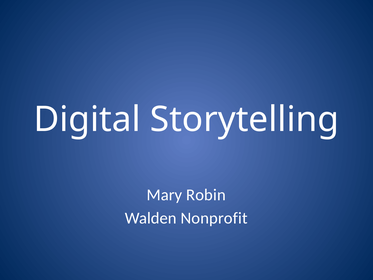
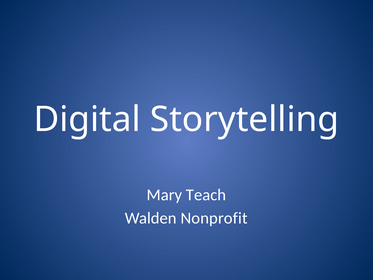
Robin: Robin -> Teach
